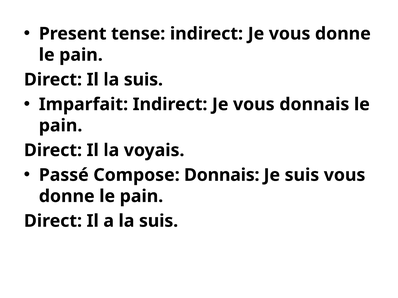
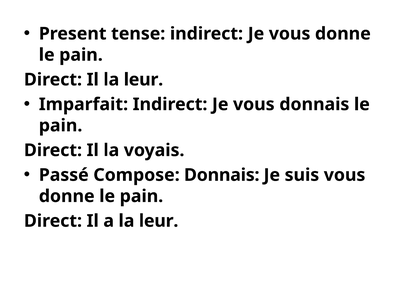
Il la suis: suis -> leur
a la suis: suis -> leur
